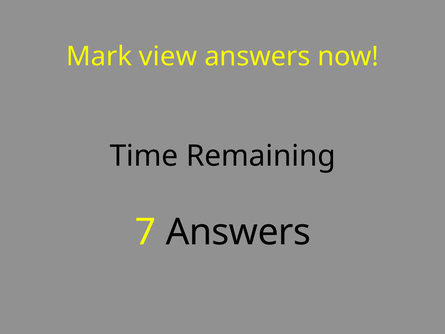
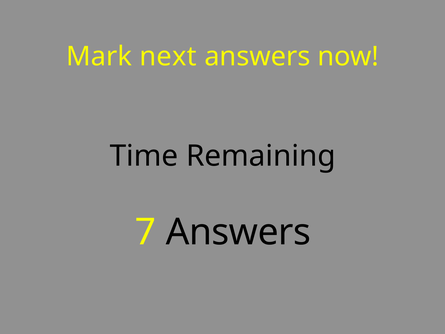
view: view -> next
